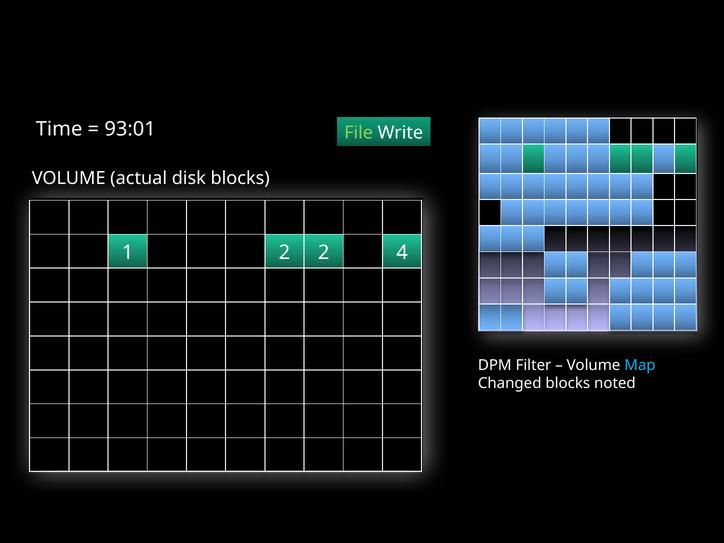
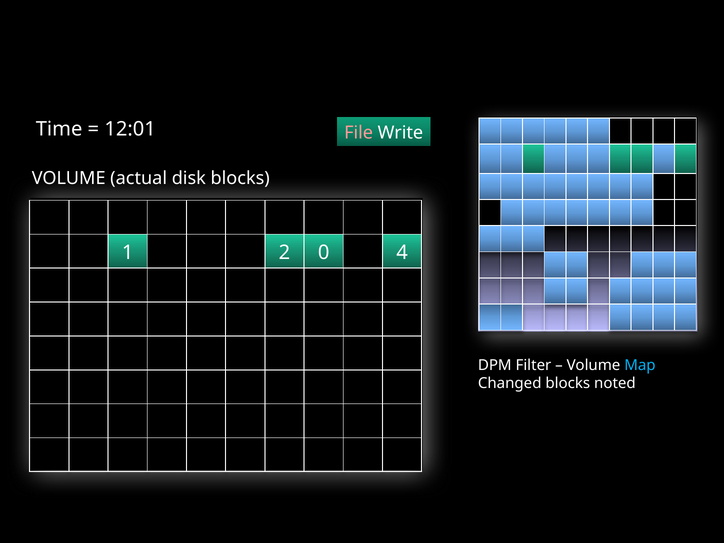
93:01: 93:01 -> 12:01
File colour: light green -> pink
2 2: 2 -> 0
